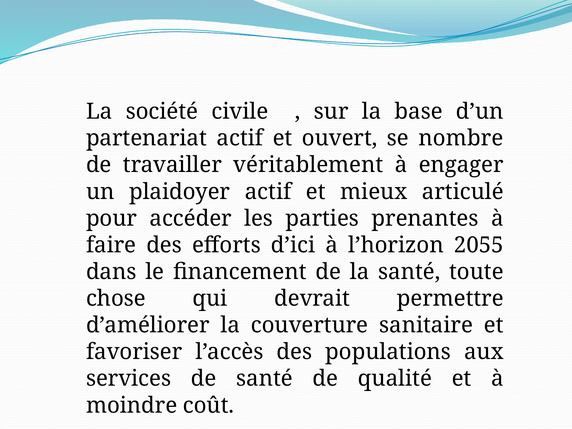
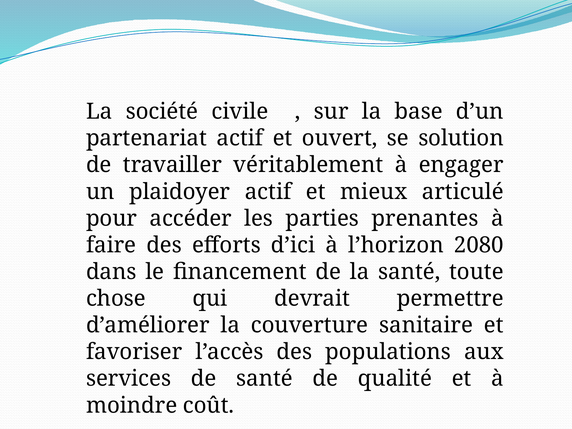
nombre: nombre -> solution
2055: 2055 -> 2080
